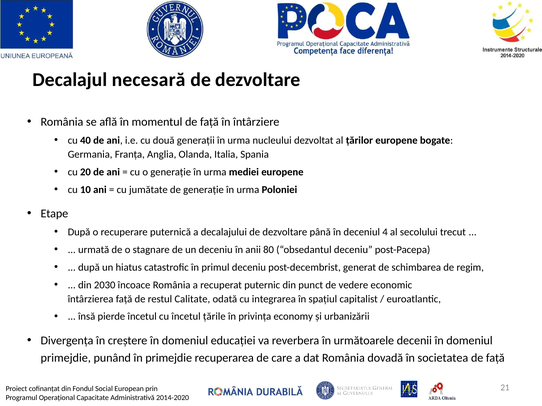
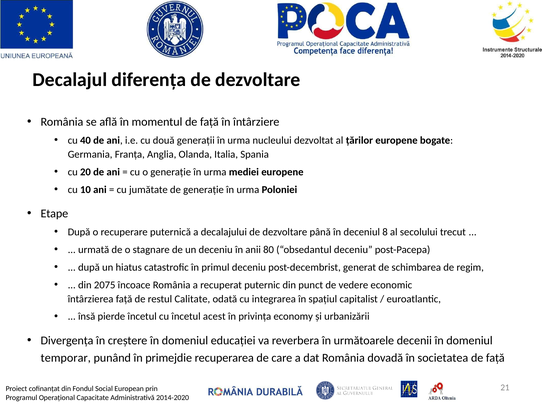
necesară: necesară -> diferența
4: 4 -> 8
2030: 2030 -> 2075
țările: țările -> acest
primejdie at (66, 358): primejdie -> temporar
